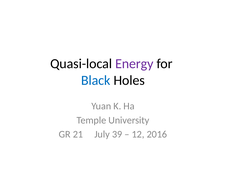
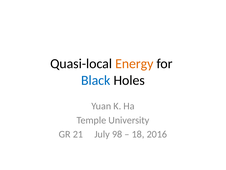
Energy colour: purple -> orange
39: 39 -> 98
12: 12 -> 18
